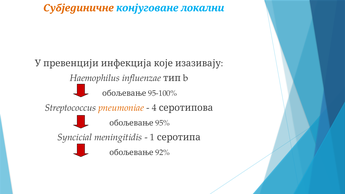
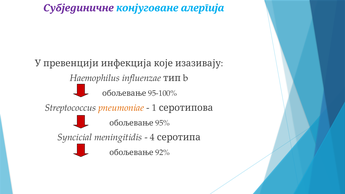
Субјединичне colour: orange -> purple
локални: локални -> алергија
4: 4 -> 1
1: 1 -> 4
